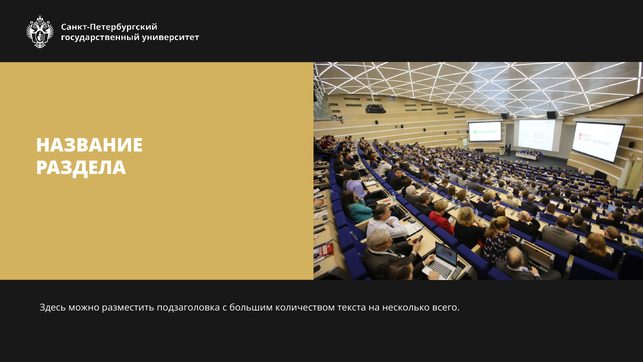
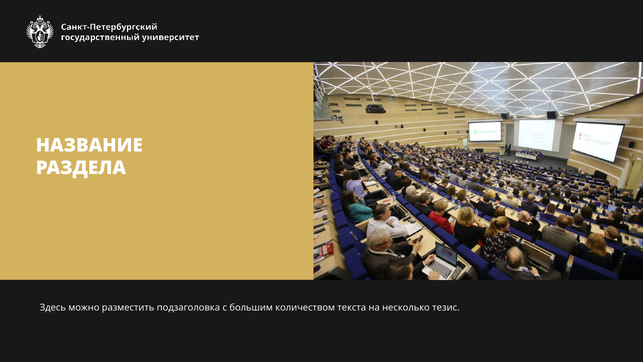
всего: всего -> тезис
